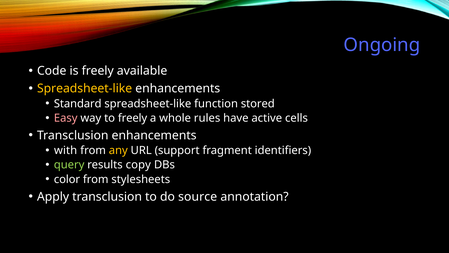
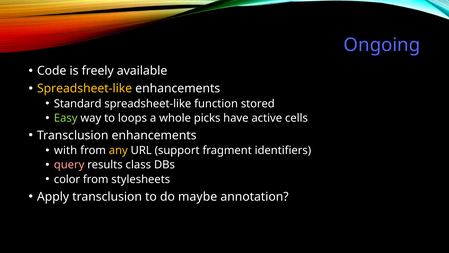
Easy colour: pink -> light green
to freely: freely -> loops
rules: rules -> picks
query colour: light green -> pink
copy: copy -> class
source: source -> maybe
